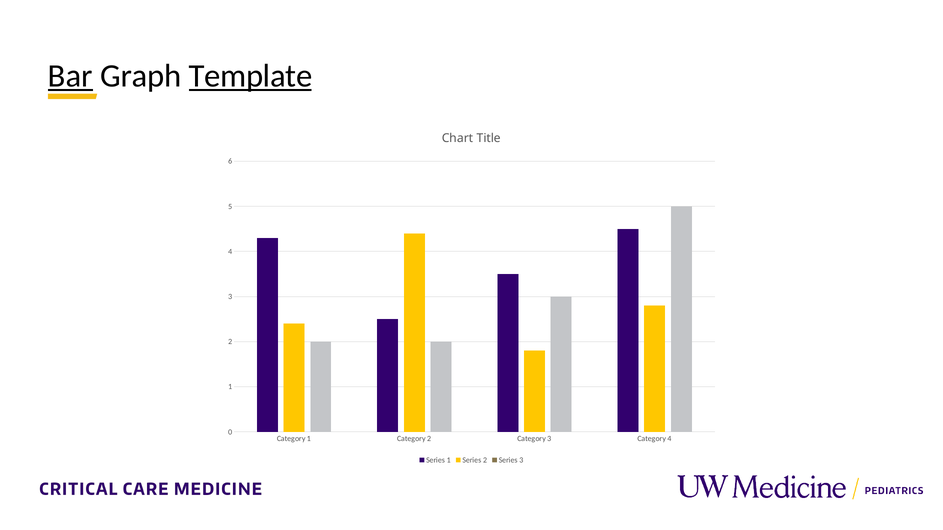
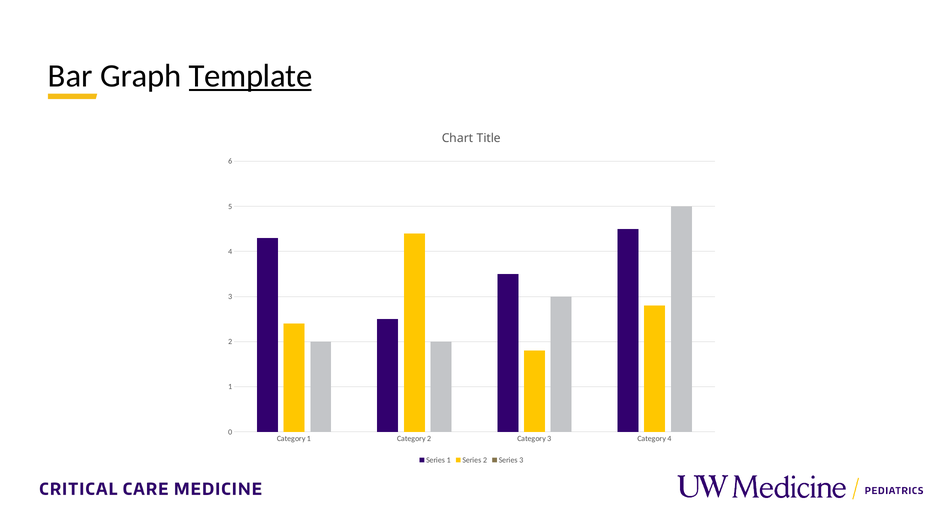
Bar underline: present -> none
